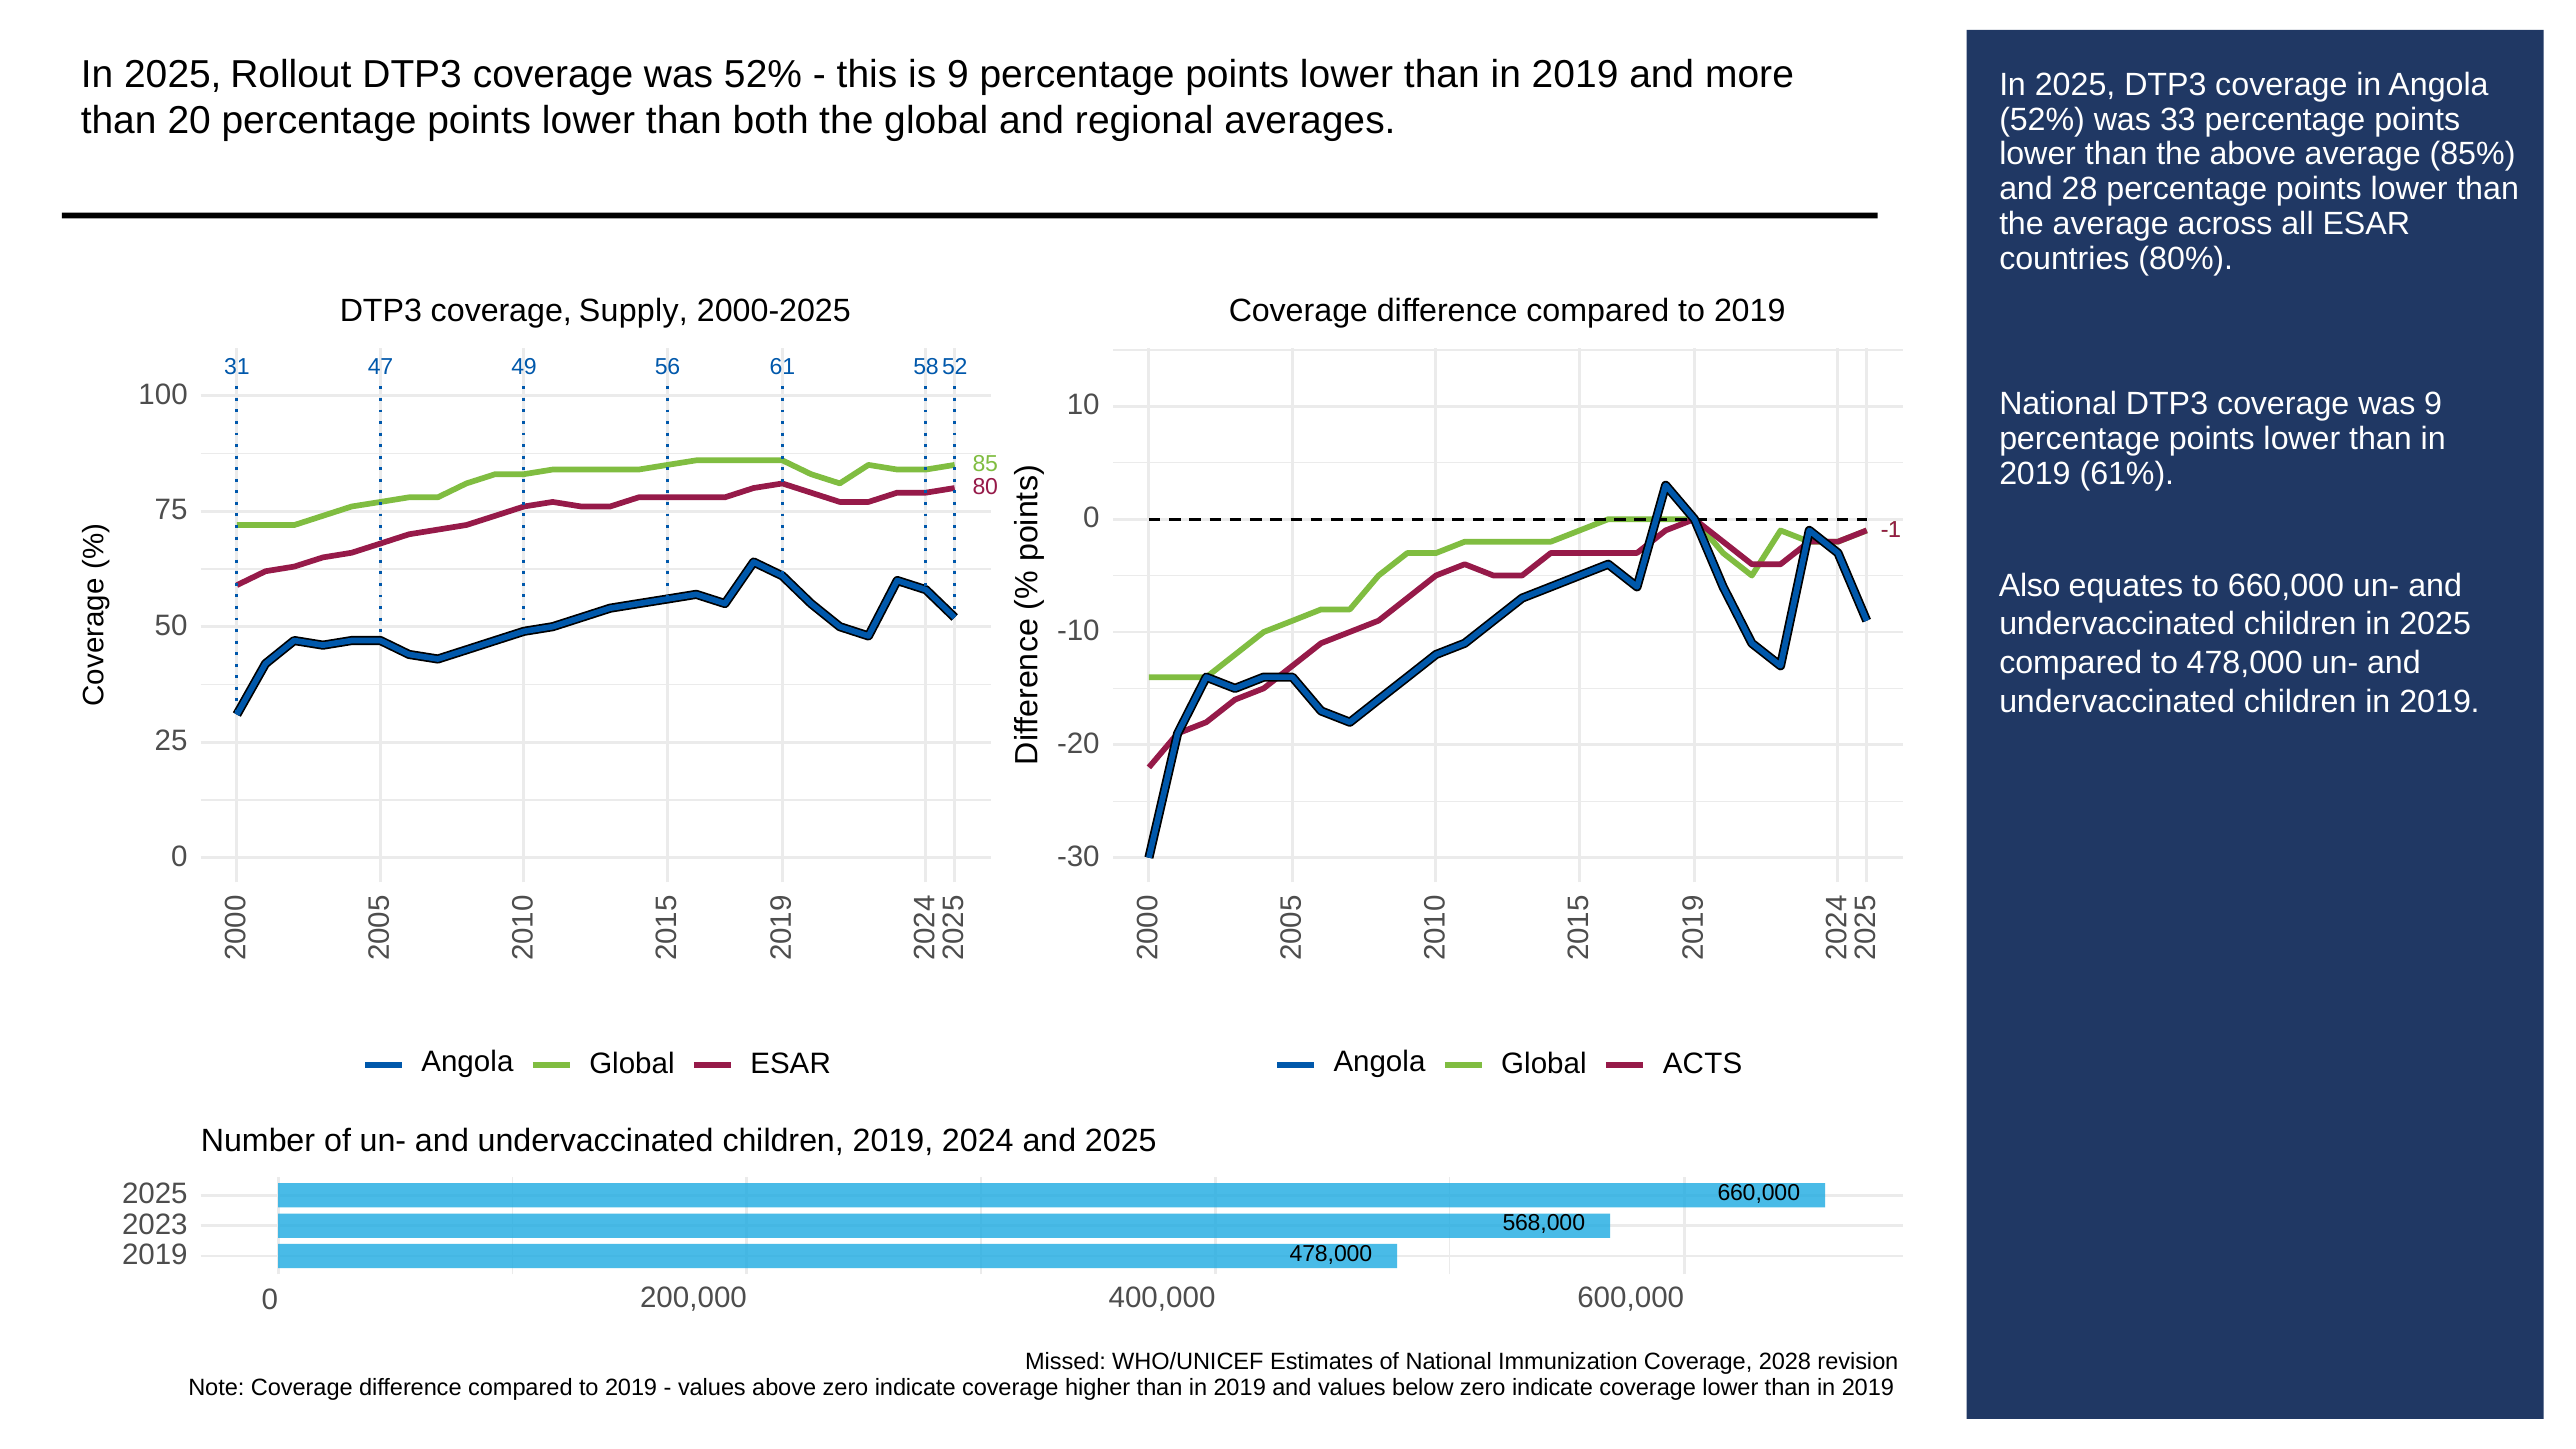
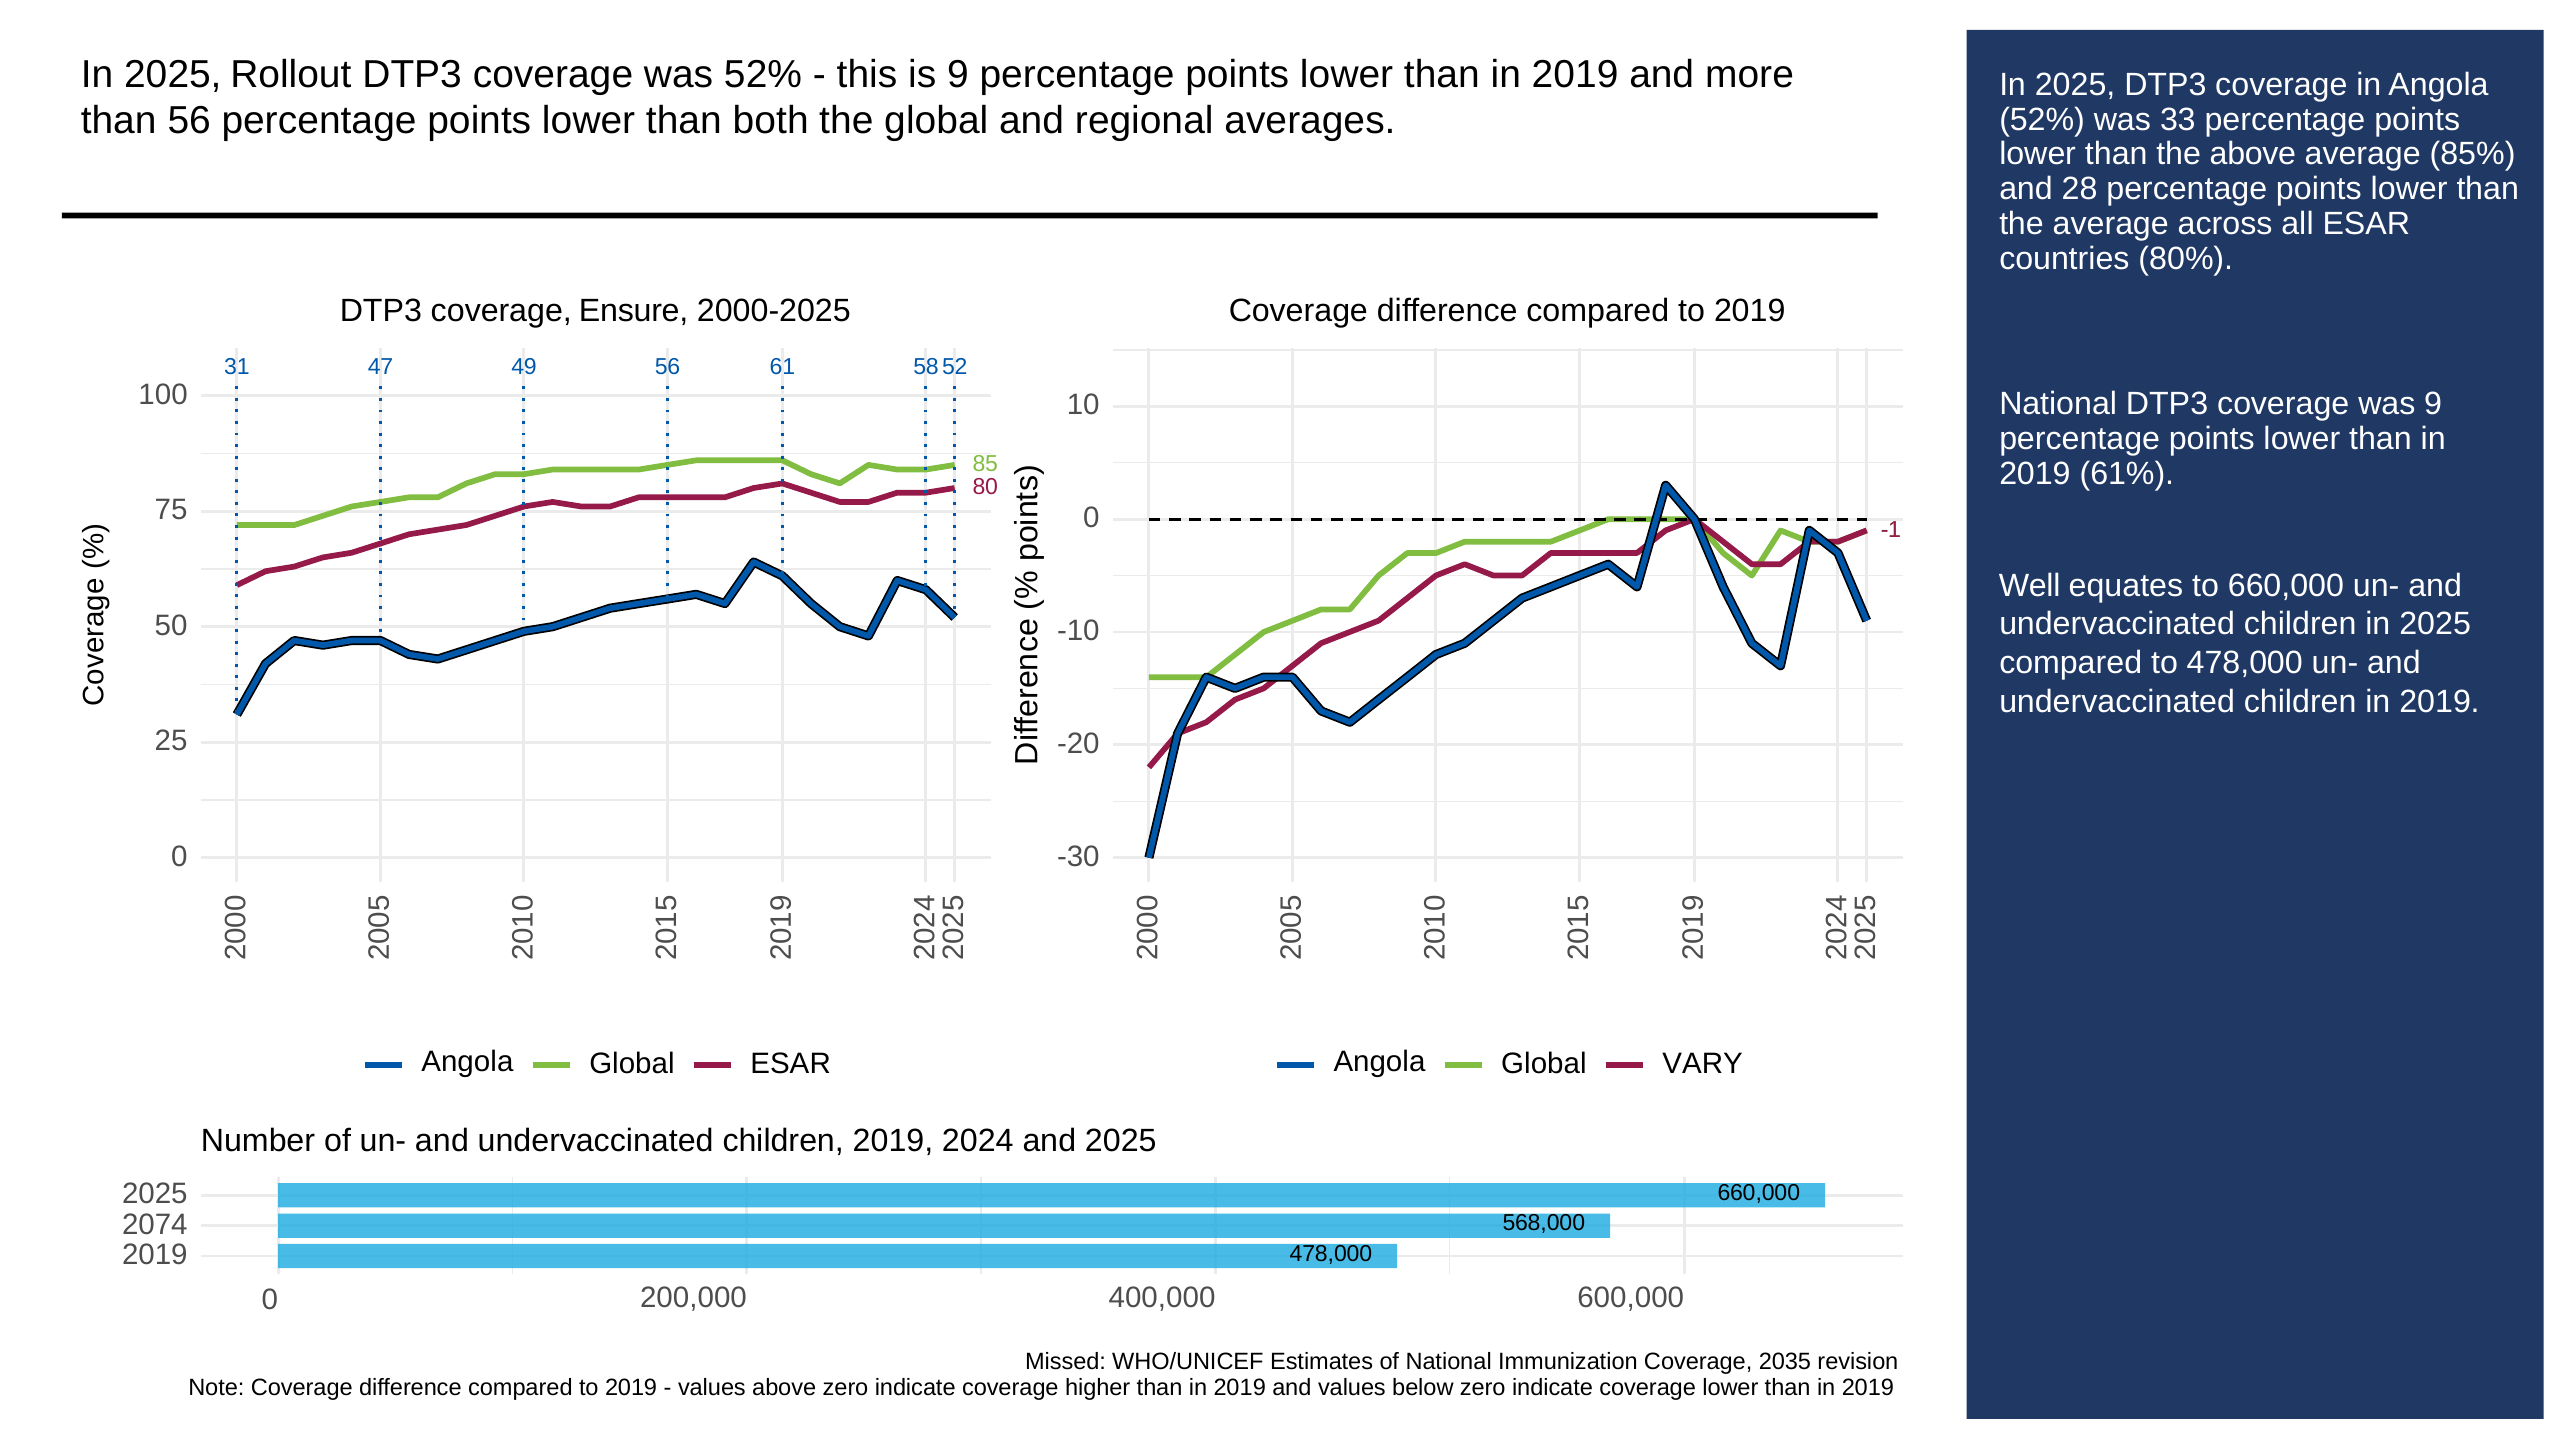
than 20: 20 -> 56
Supply: Supply -> Ensure
Also: Also -> Well
ACTS: ACTS -> VARY
2023: 2023 -> 2074
2028: 2028 -> 2035
